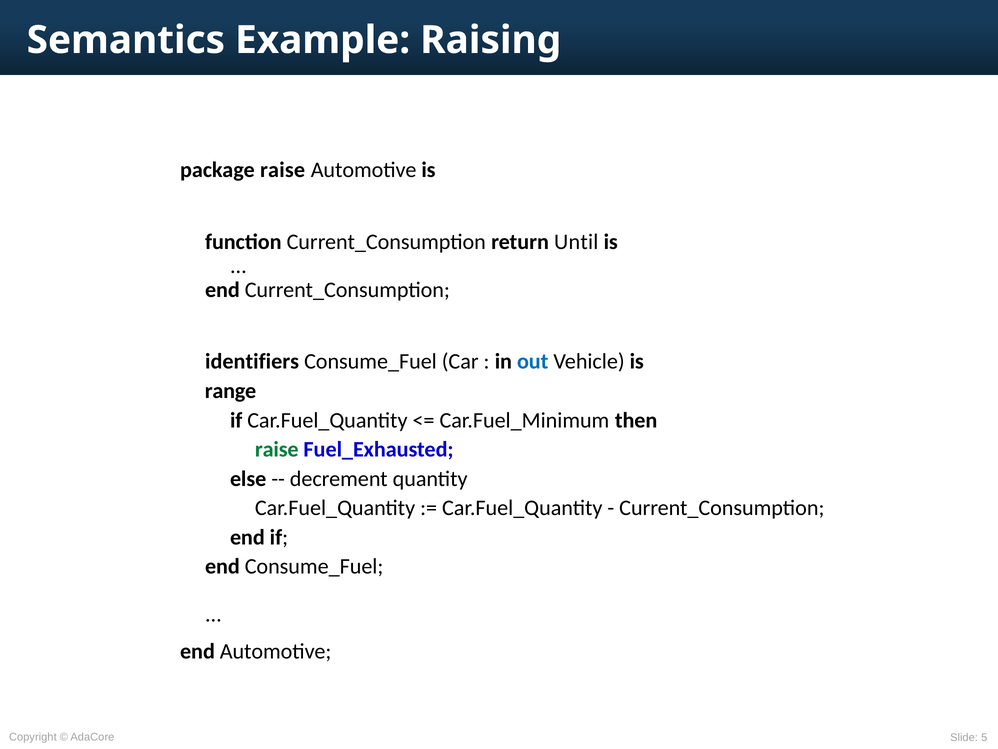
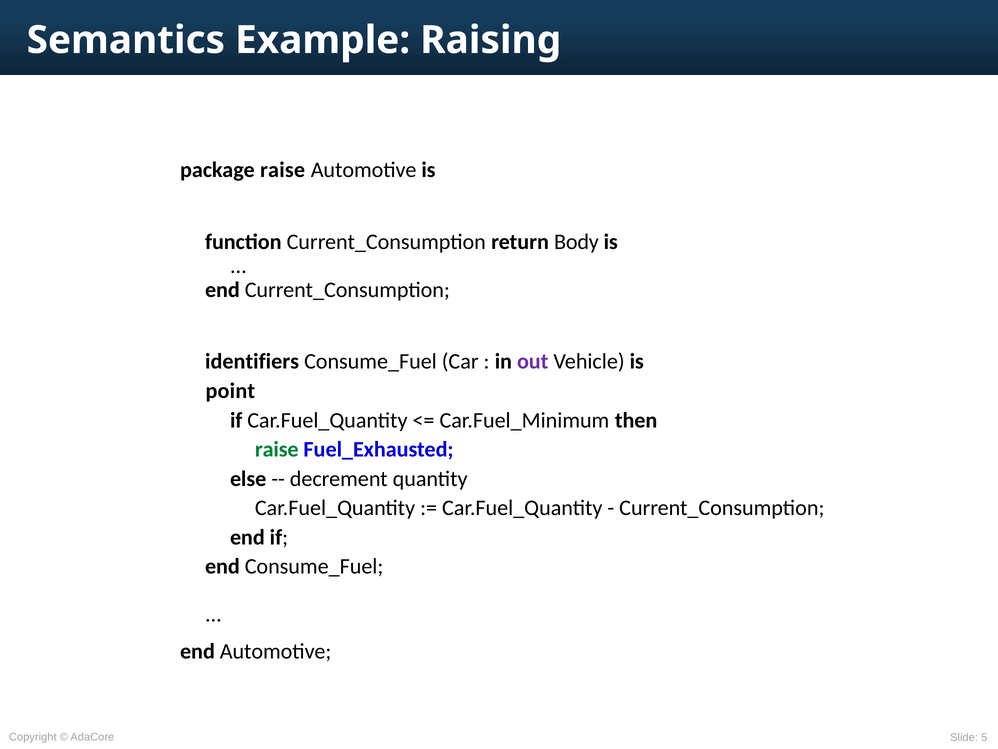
Until: Until -> Body
out colour: blue -> purple
range: range -> point
